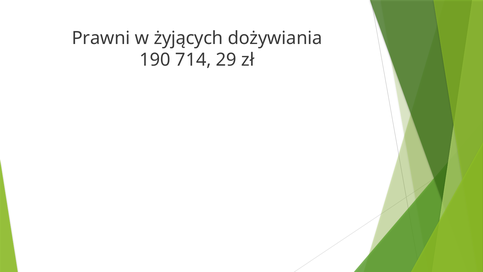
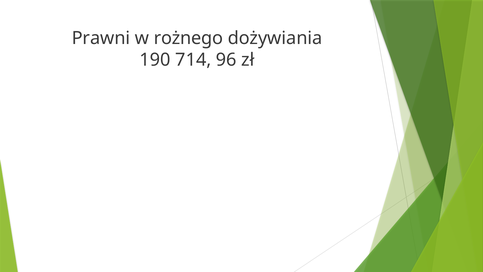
żyjących: żyjących -> rożnego
29: 29 -> 96
